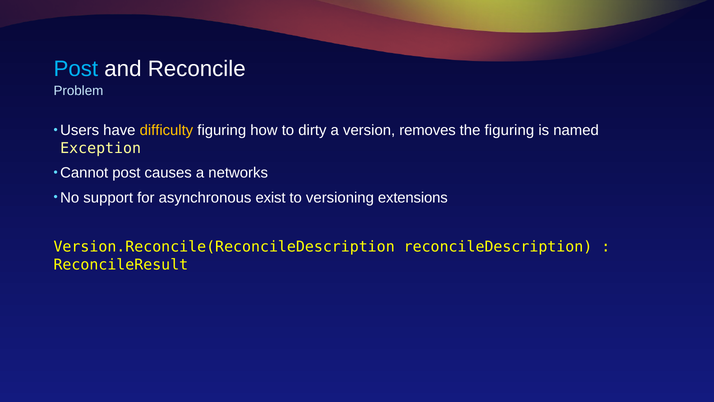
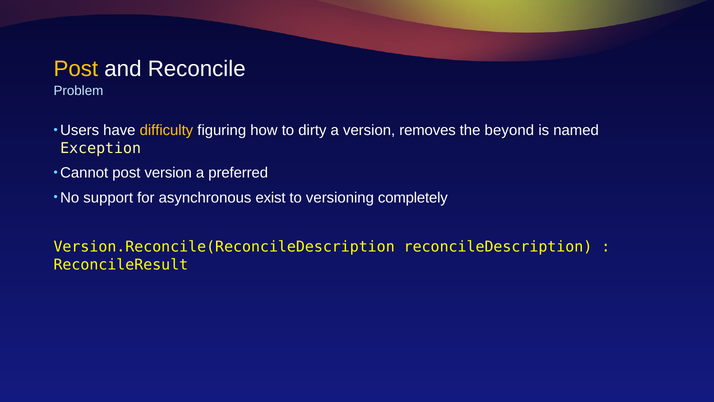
Post at (76, 69) colour: light blue -> yellow
the figuring: figuring -> beyond
post causes: causes -> version
networks: networks -> preferred
extensions: extensions -> completely
